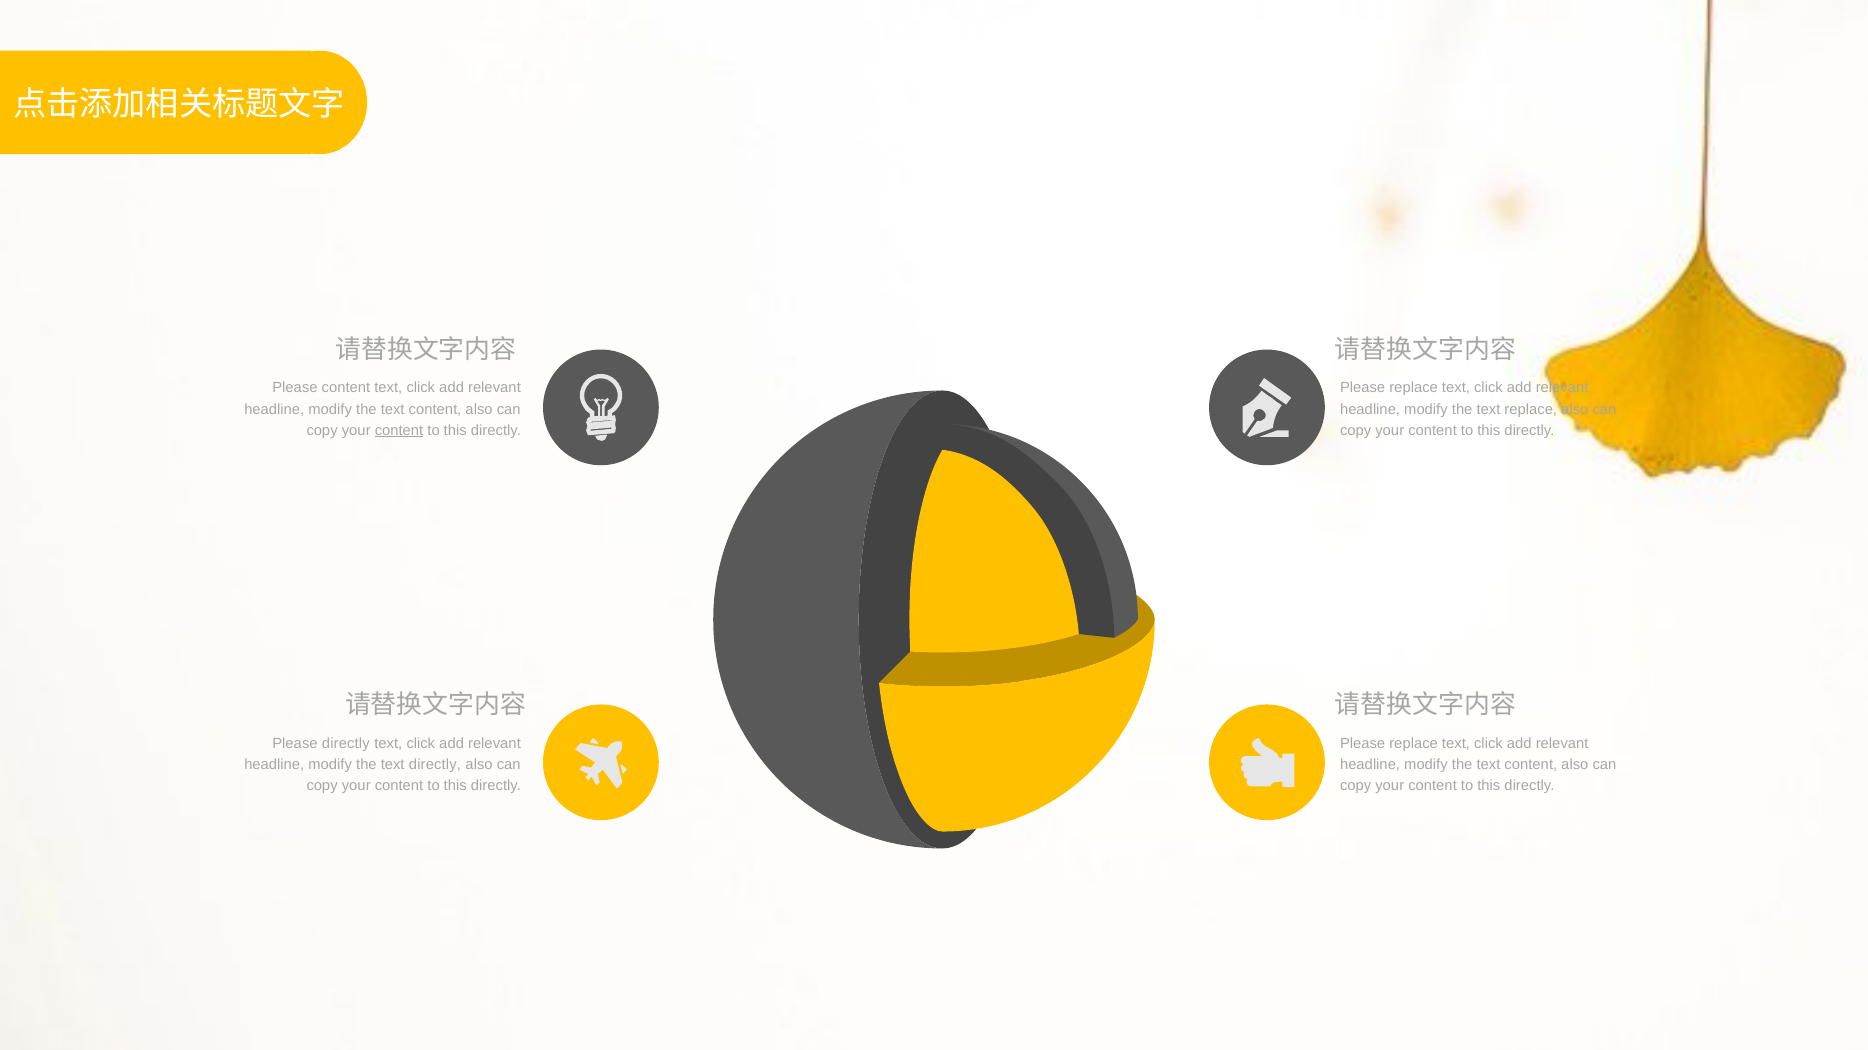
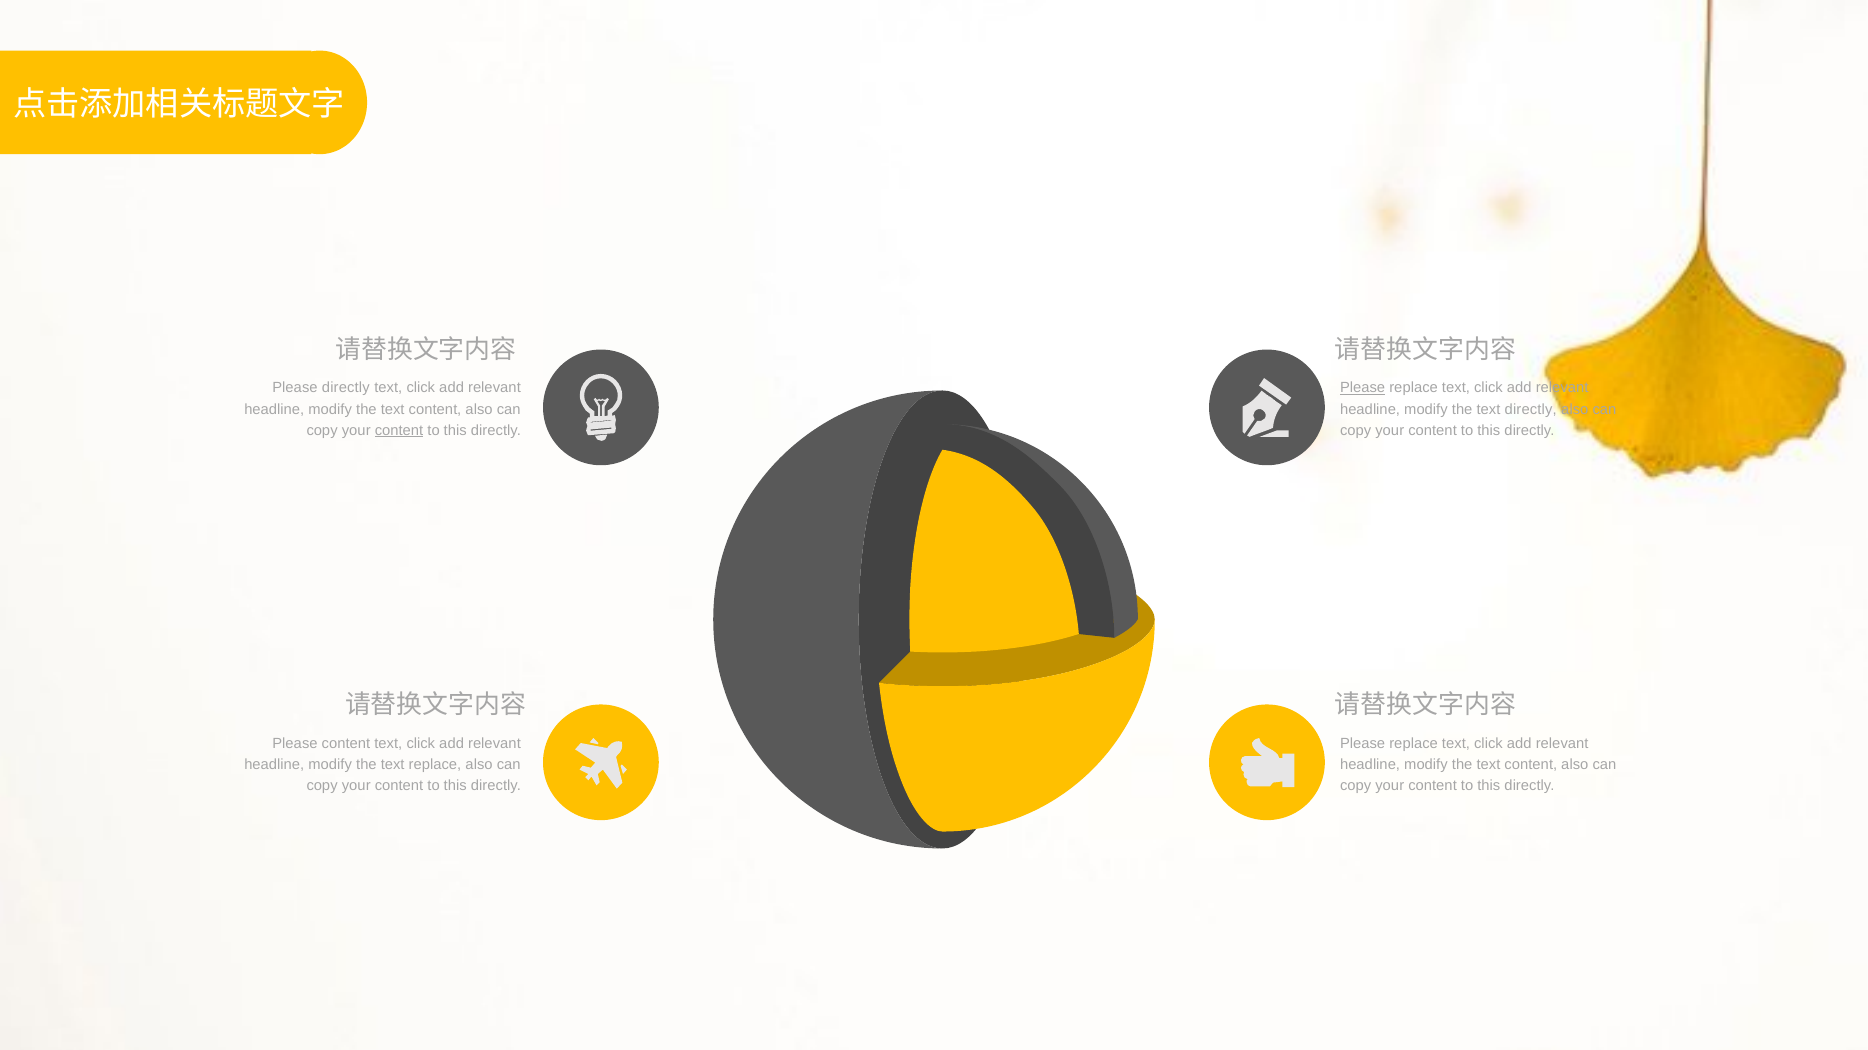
Please content: content -> directly
Please at (1363, 388) underline: none -> present
text replace: replace -> directly
Please directly: directly -> content
text directly: directly -> replace
